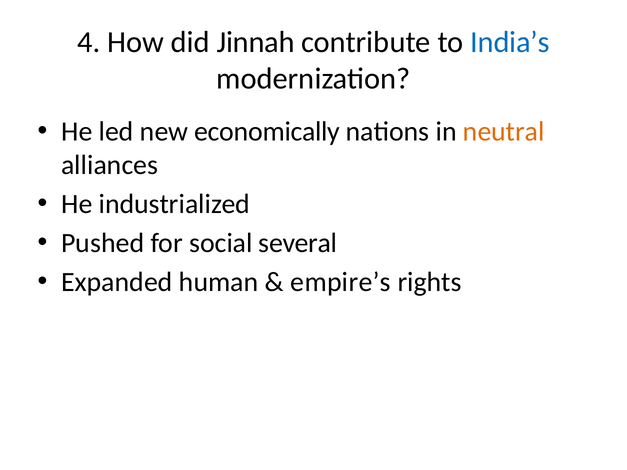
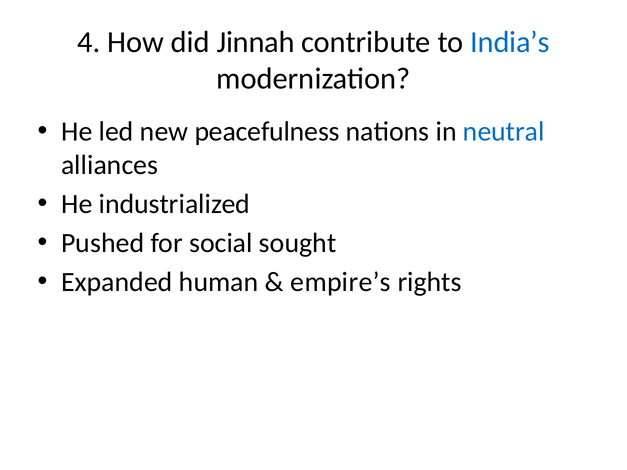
economically: economically -> peacefulness
neutral colour: orange -> blue
several: several -> sought
